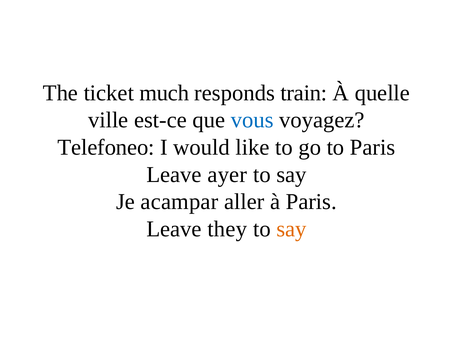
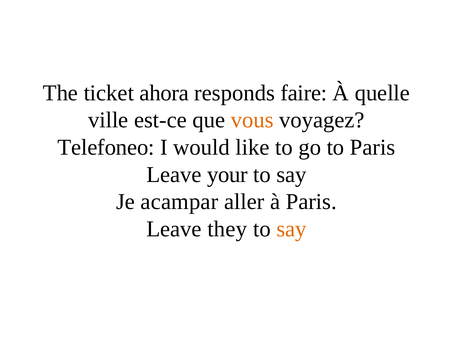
much: much -> ahora
train: train -> faire
vous colour: blue -> orange
ayer: ayer -> your
